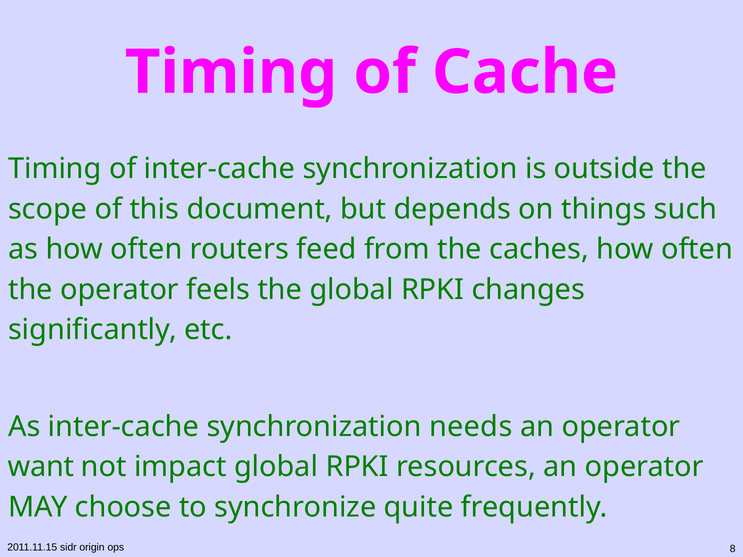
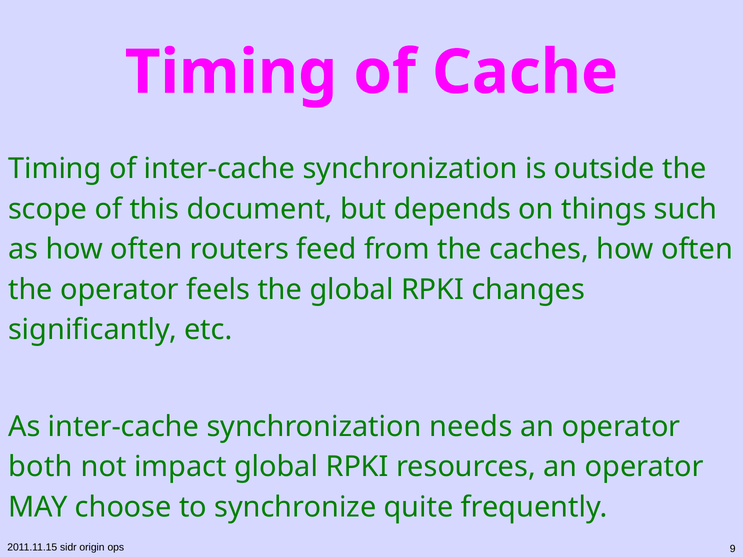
want: want -> both
8: 8 -> 9
